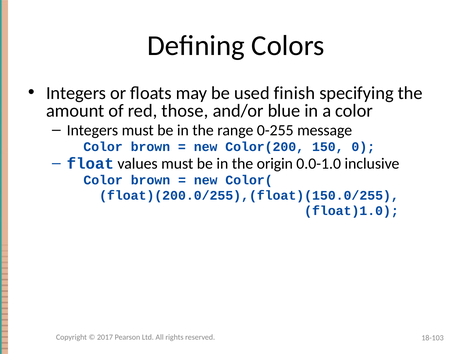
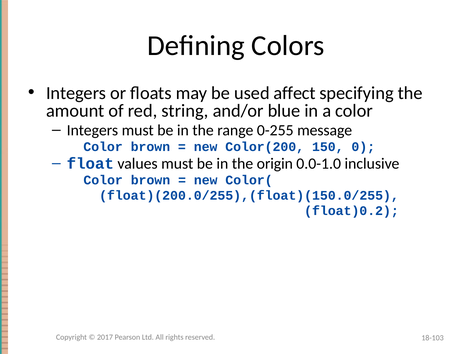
finish: finish -> affect
those: those -> string
float)1.0: float)1.0 -> float)0.2
